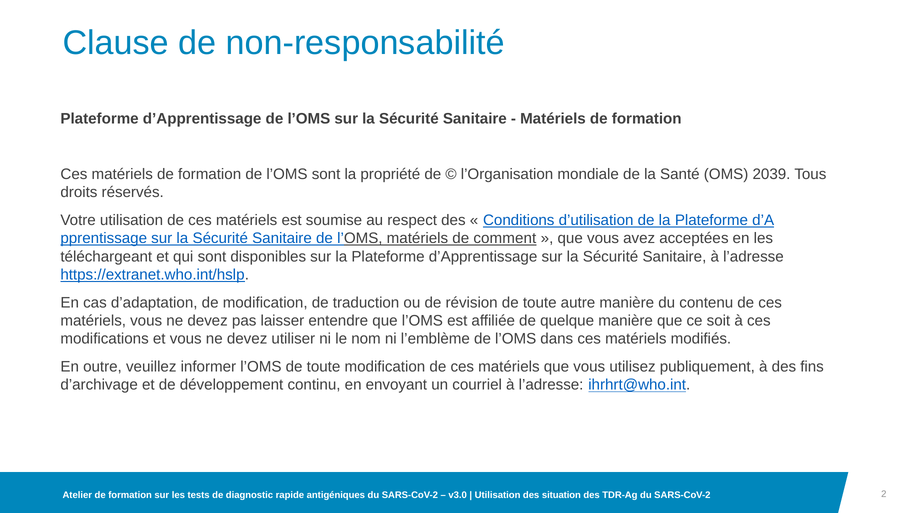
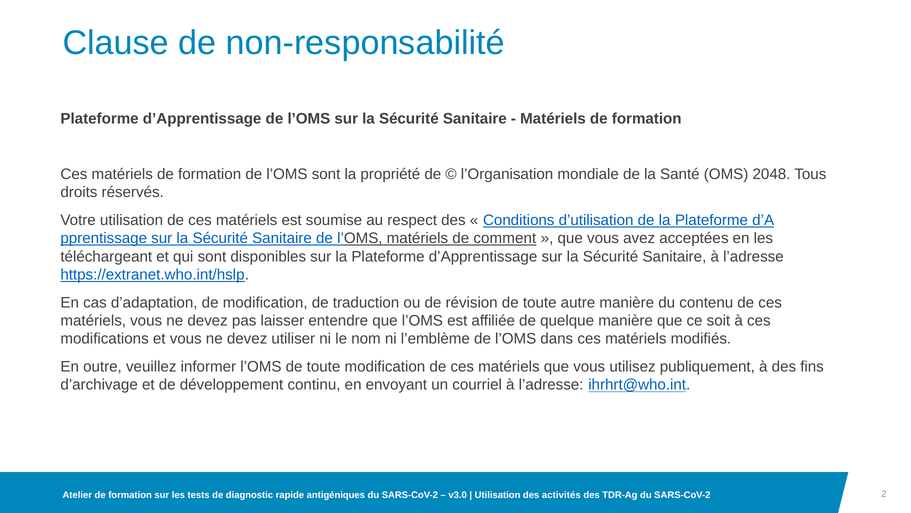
2039: 2039 -> 2048
situation: situation -> activités
